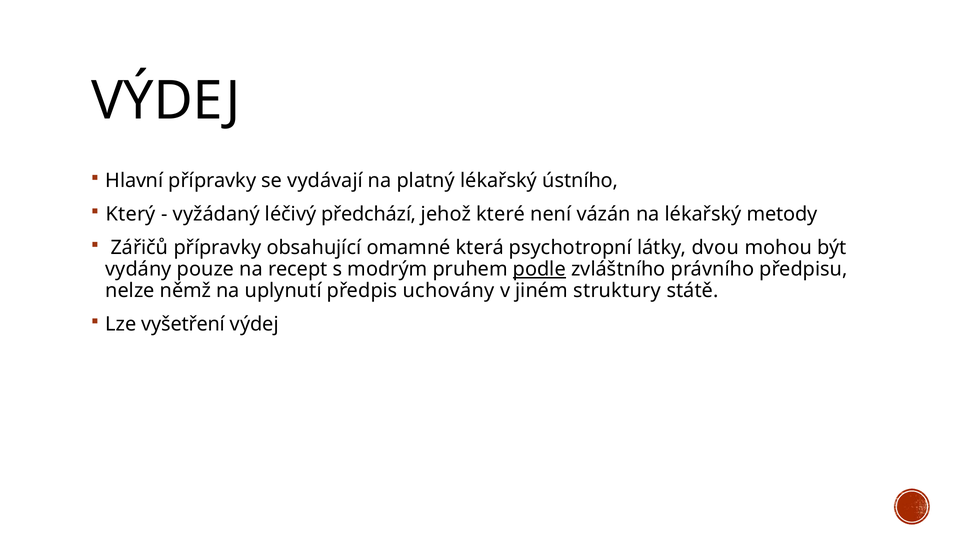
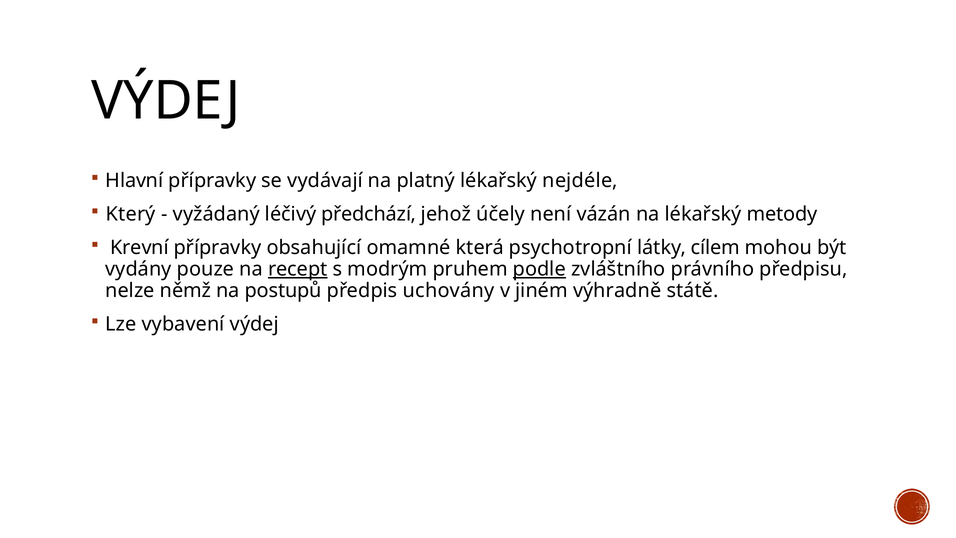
ústního: ústního -> nejdéle
které: které -> účely
Zářičů: Zářičů -> Krevní
dvou: dvou -> cílem
recept underline: none -> present
uplynutí: uplynutí -> postupů
struktury: struktury -> výhradně
vyšetření: vyšetření -> vybavení
